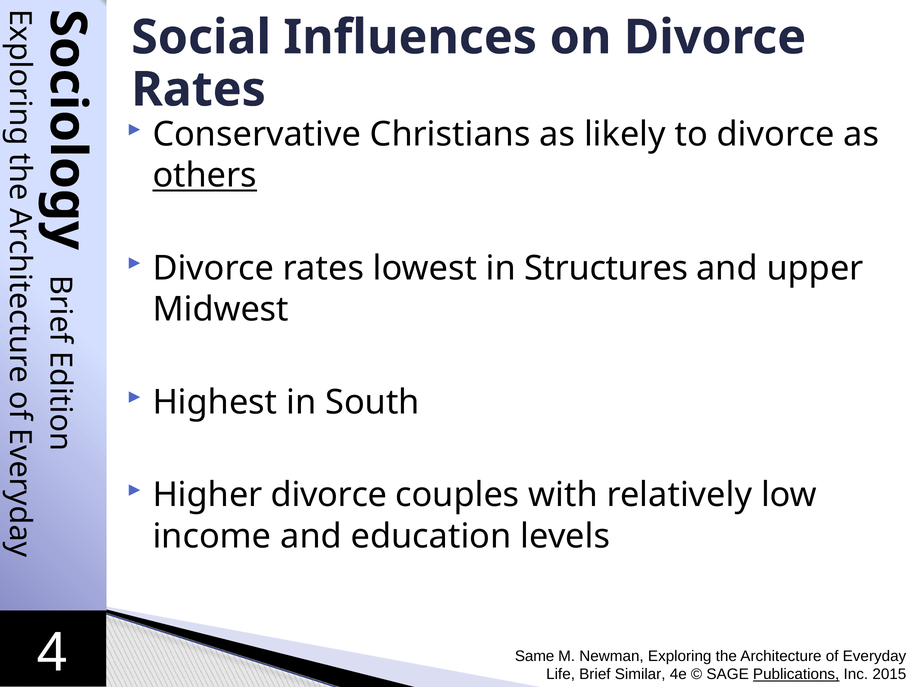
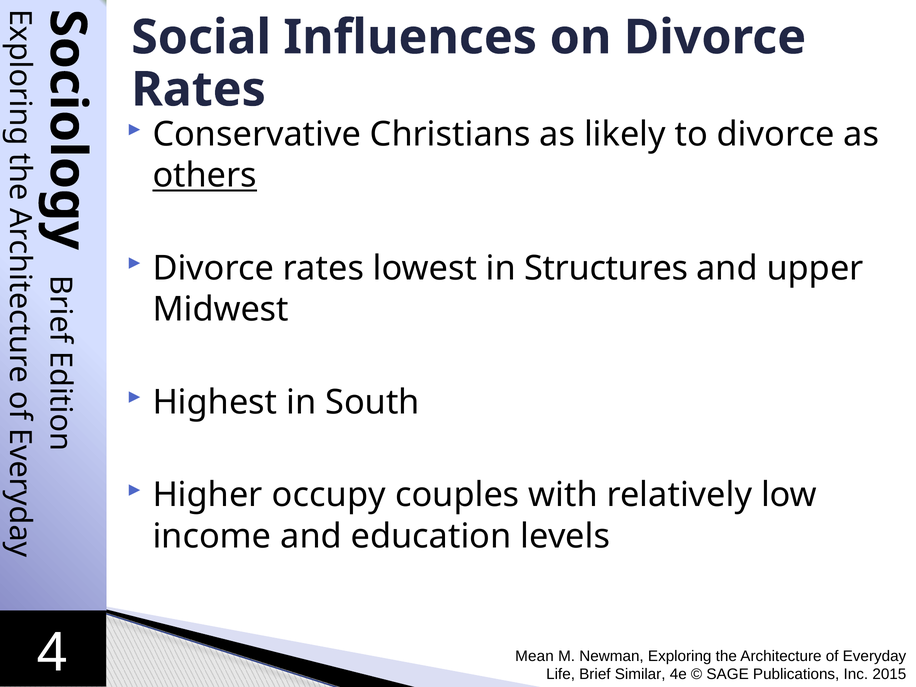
Higher divorce: divorce -> occupy
Same: Same -> Mean
Publications underline: present -> none
